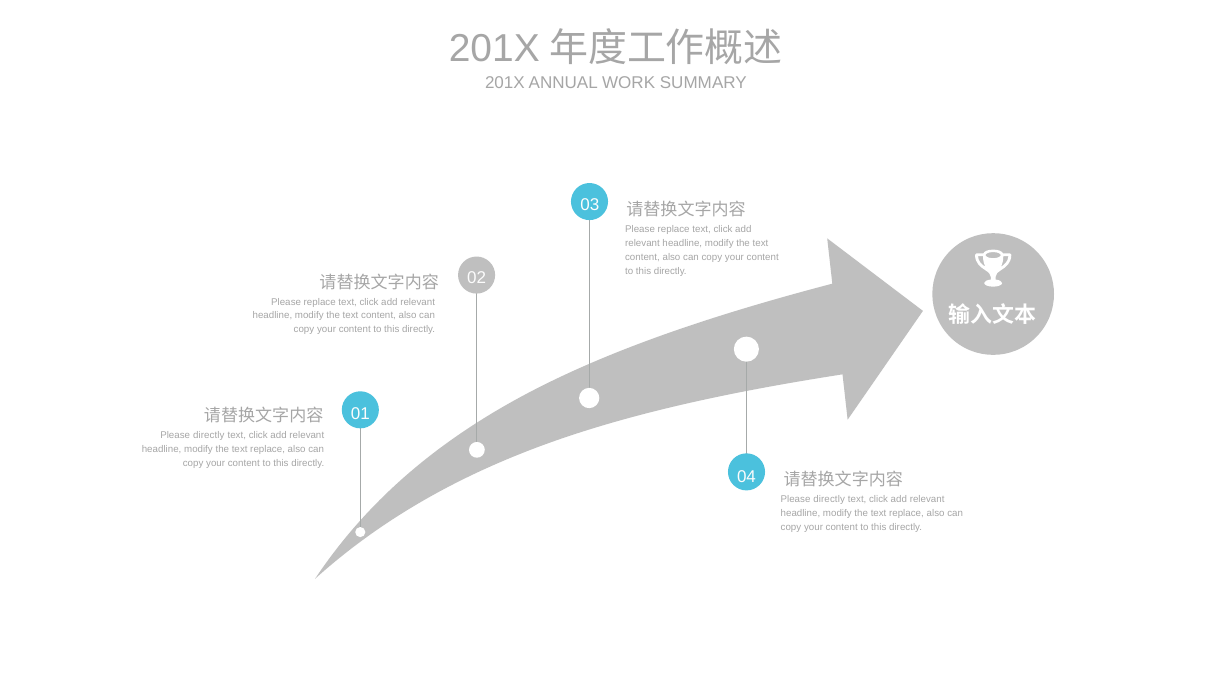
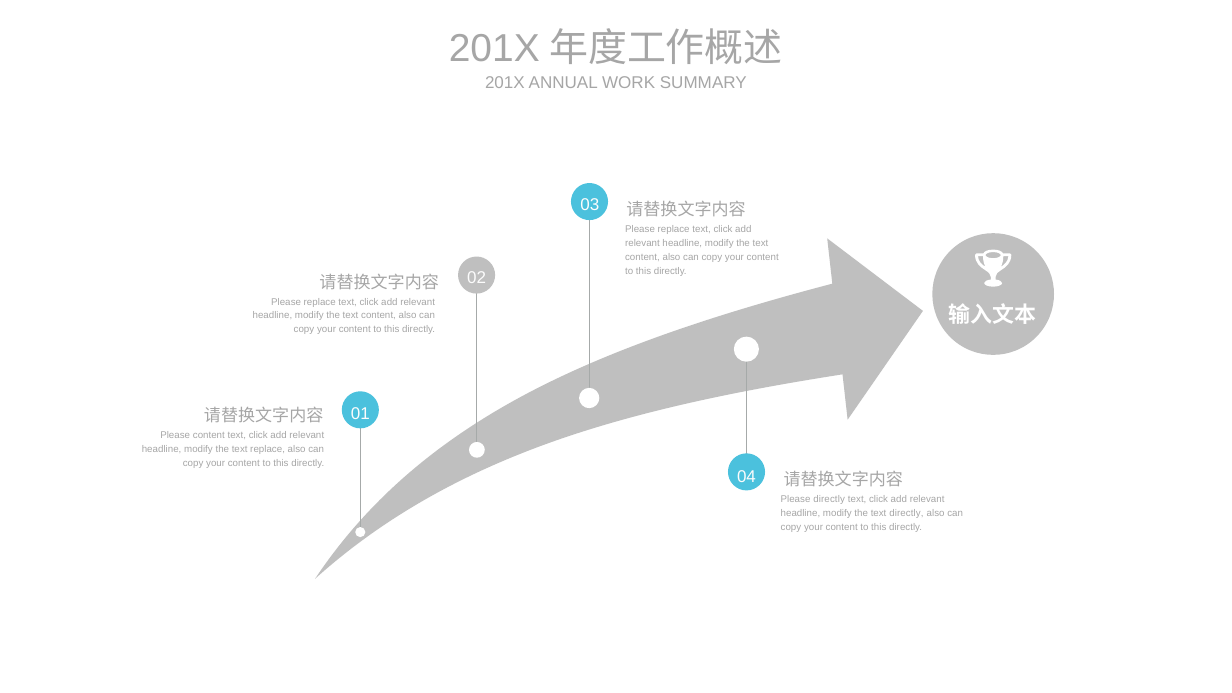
directly at (209, 436): directly -> content
replace at (906, 513): replace -> directly
